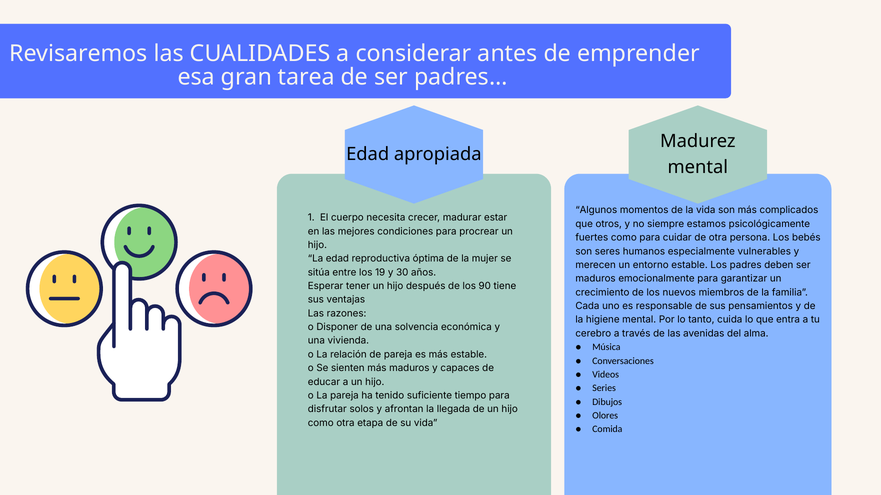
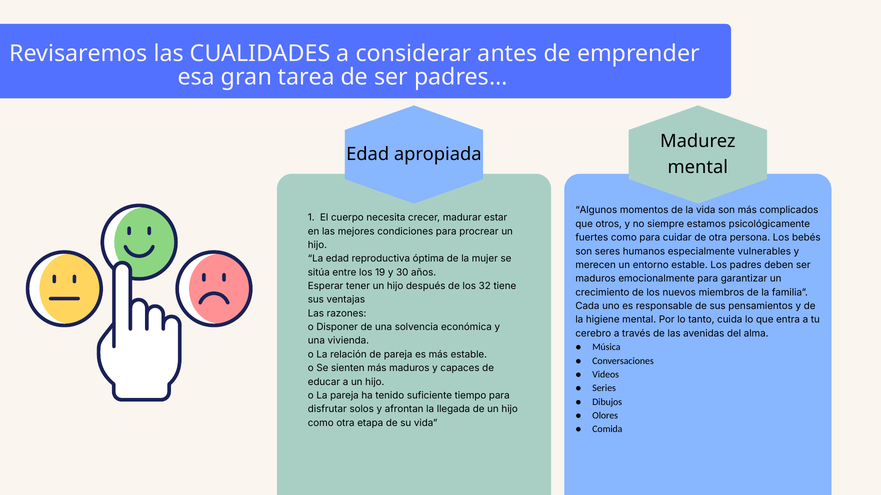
90: 90 -> 32
